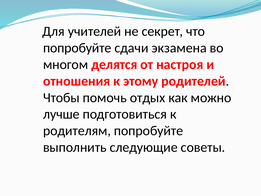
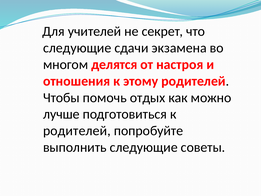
попробуйте at (77, 48): попробуйте -> следующие
родителям at (77, 131): родителям -> родителей
